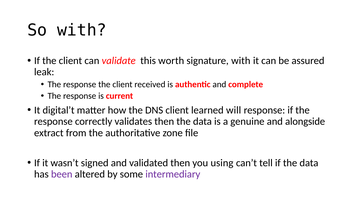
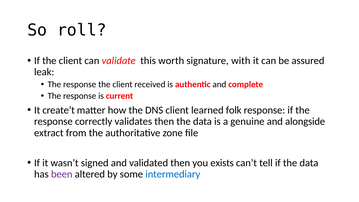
So with: with -> roll
digital’t: digital’t -> create’t
will: will -> folk
using: using -> exists
intermediary colour: purple -> blue
